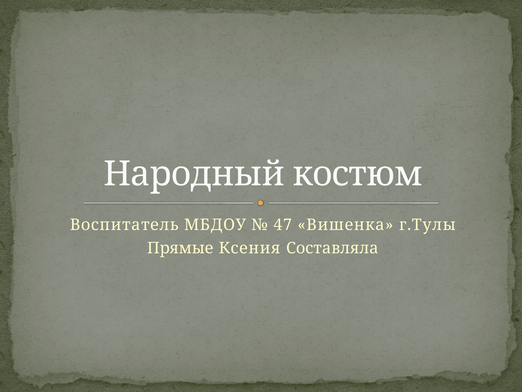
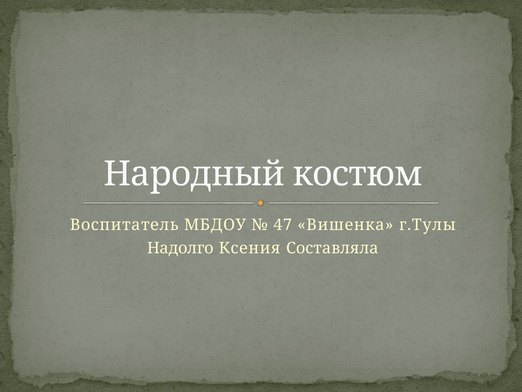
Прямые: Прямые -> Надолго
